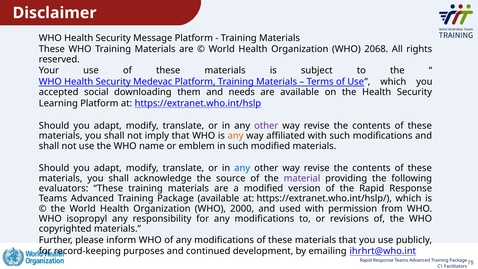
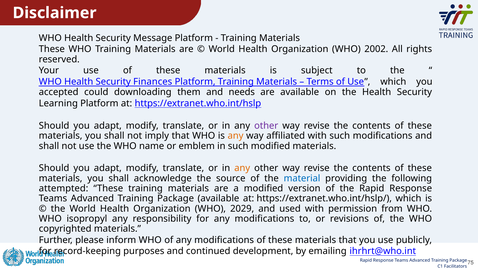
2068: 2068 -> 2002
Medevac: Medevac -> Finances
social: social -> could
any at (242, 168) colour: blue -> orange
material colour: purple -> blue
evaluators: evaluators -> attempted
2000: 2000 -> 2029
